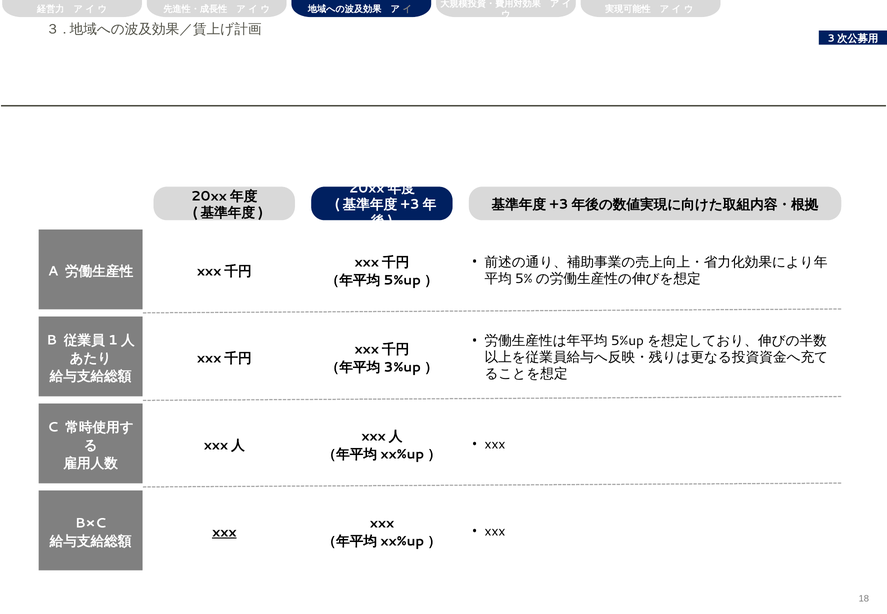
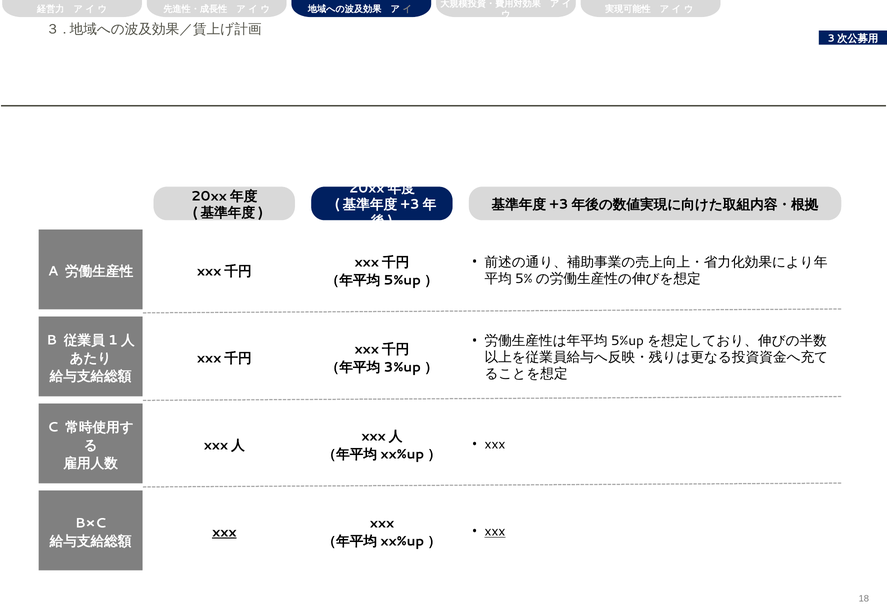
xxx at (495, 531) underline: none -> present
